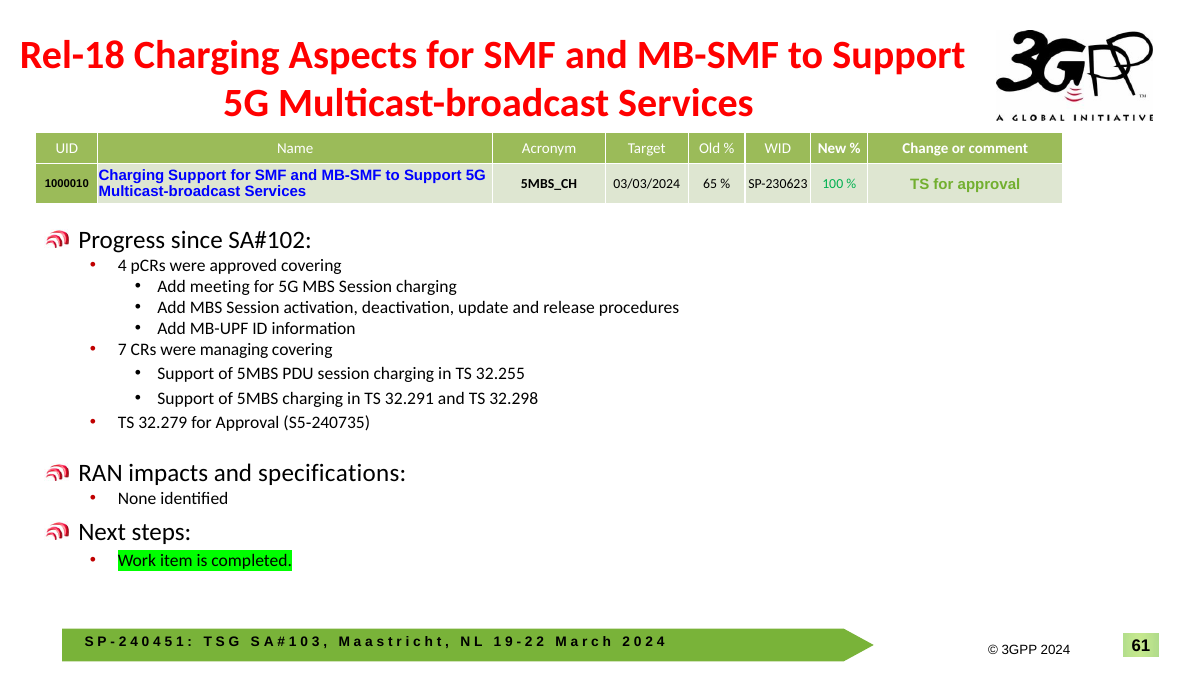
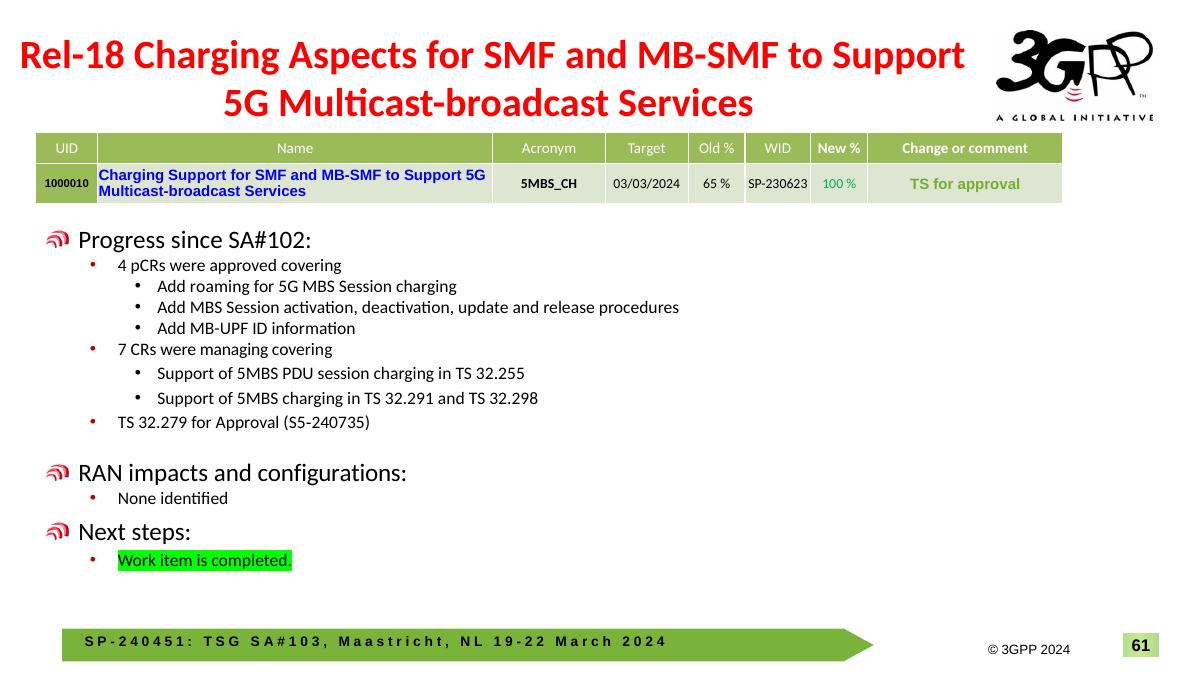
meeting: meeting -> roaming
specifications: specifications -> configurations
